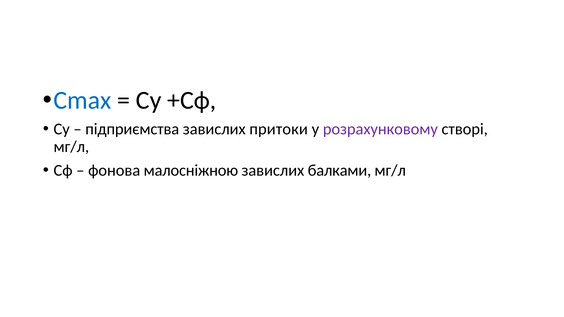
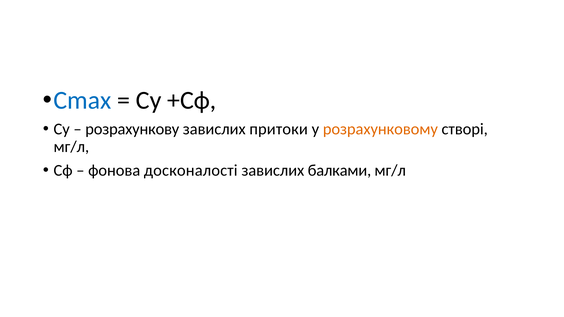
підприємства: підприємства -> розрахункову
розрахунковому colour: purple -> orange
малосніжною: малосніжною -> досконалості
